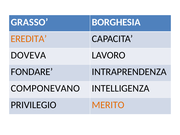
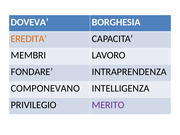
GRASSO: GRASSO -> DOVEVA
DOVEVA: DOVEVA -> MEMBRI
MERITO colour: orange -> purple
